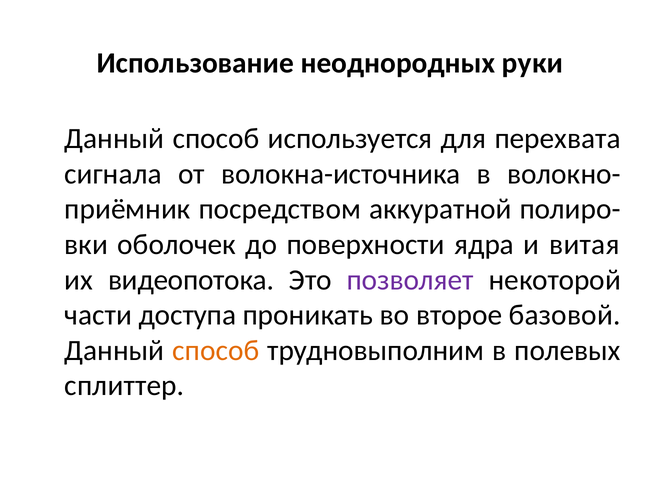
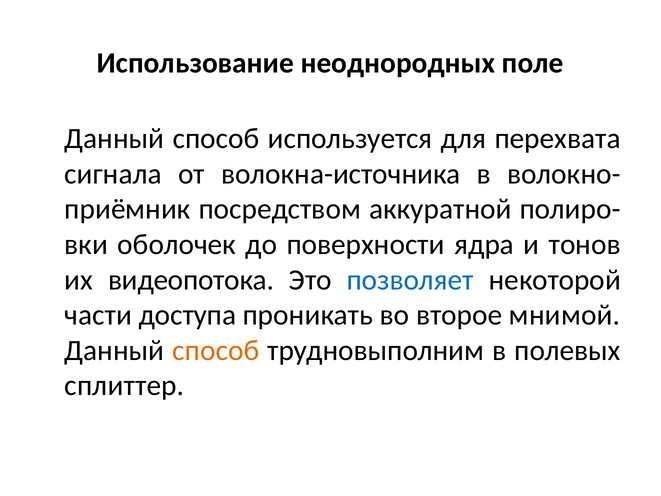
руки: руки -> поле
витая: витая -> тонов
позволяет colour: purple -> blue
базовой: базовой -> мнимой
